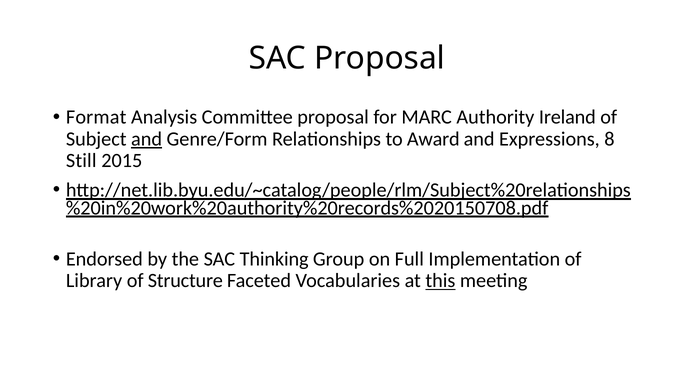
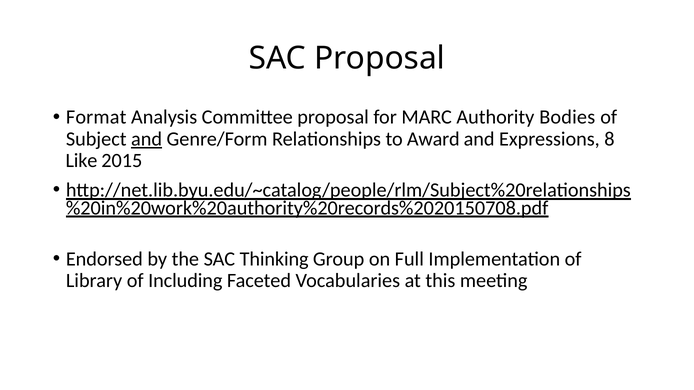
Ireland: Ireland -> Bodies
Still: Still -> Like
Structure: Structure -> Including
this underline: present -> none
